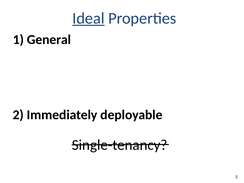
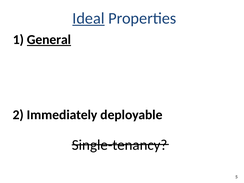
General underline: none -> present
